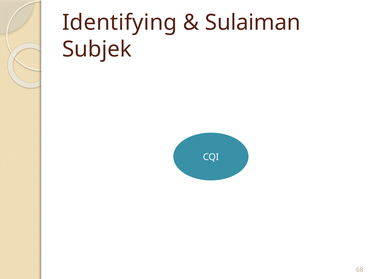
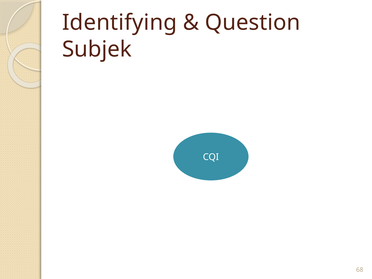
Sulaiman: Sulaiman -> Question
